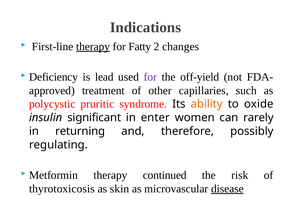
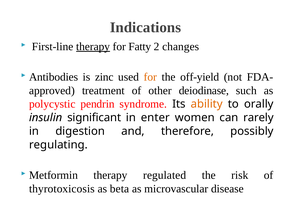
Deficiency: Deficiency -> Antibodies
lead: lead -> zinc
for at (150, 77) colour: purple -> orange
capillaries: capillaries -> deiodinase
pruritic: pruritic -> pendrin
oxide: oxide -> orally
returning: returning -> digestion
continued: continued -> regulated
skin: skin -> beta
disease underline: present -> none
